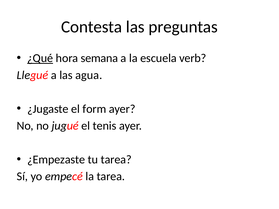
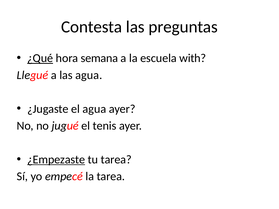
verb: verb -> with
el form: form -> agua
¿Empezaste underline: none -> present
